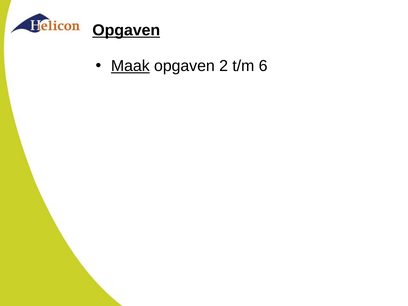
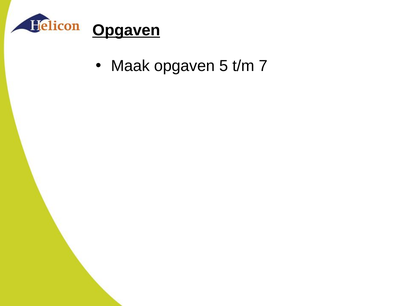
Maak underline: present -> none
2: 2 -> 5
6: 6 -> 7
